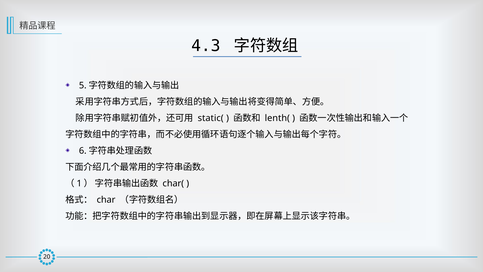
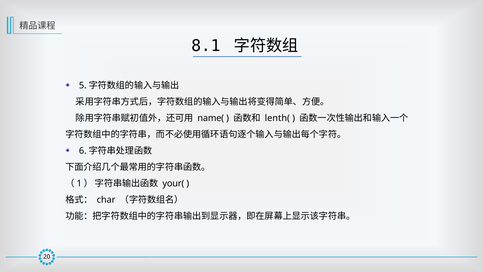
4.3: 4.3 -> 8.1
static(: static( -> name(
char(: char( -> your(
